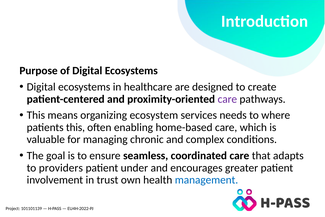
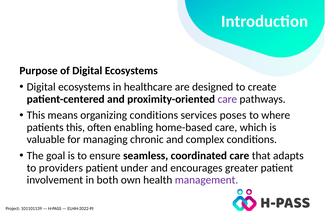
organizing ecosystem: ecosystem -> conditions
needs: needs -> poses
trust: trust -> both
management colour: blue -> purple
